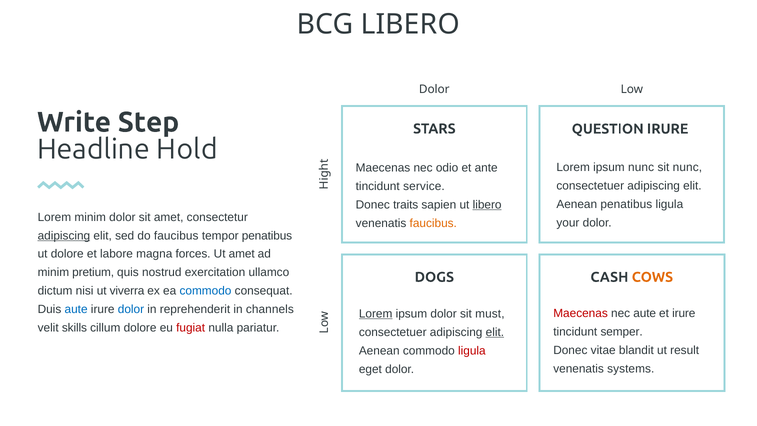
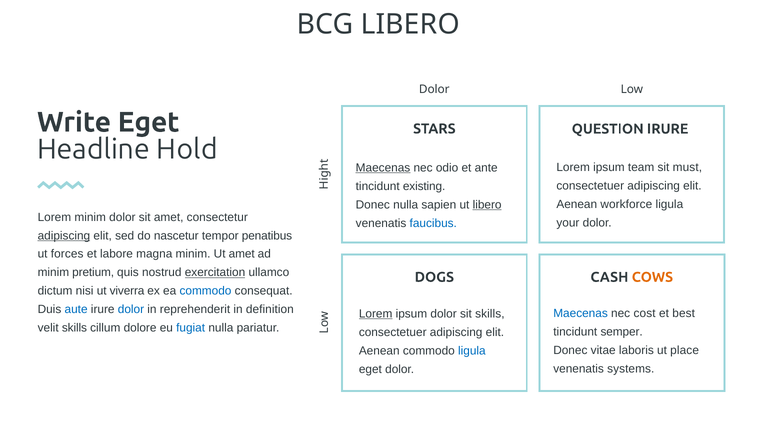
Write Step: Step -> Eget
ipsum nunc: nunc -> team
sit nunc: nunc -> must
Maecenas at (383, 168) underline: none -> present
service: service -> existing
Aenean penatibus: penatibus -> workforce
Donec traits: traits -> nulla
faucibus at (433, 223) colour: orange -> blue
do faucibus: faucibus -> nascetur
ut dolore: dolore -> forces
magna forces: forces -> minim
exercitation underline: none -> present
channels: channels -> definition
Maecenas at (581, 313) colour: red -> blue
nec aute: aute -> cost
et irure: irure -> best
sit must: must -> skills
fugiat colour: red -> blue
elit at (495, 332) underline: present -> none
blandit: blandit -> laboris
result: result -> place
ligula at (472, 351) colour: red -> blue
